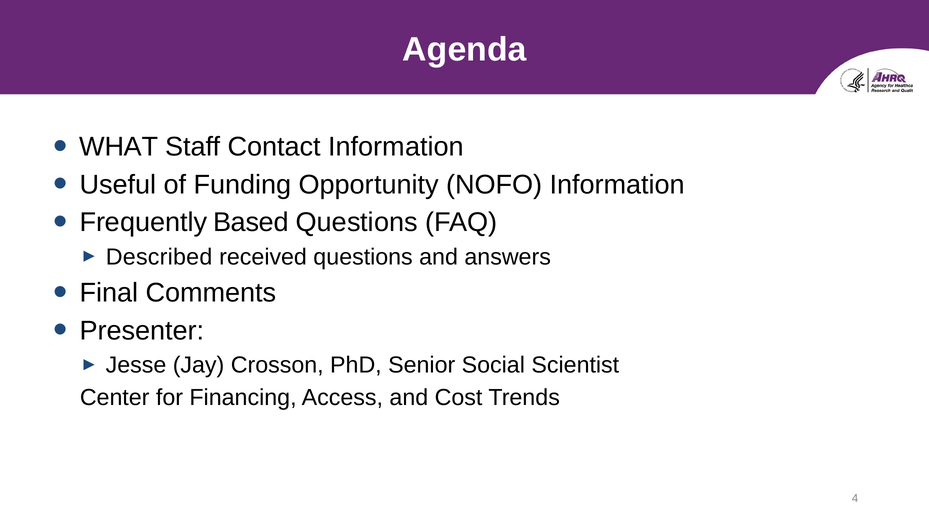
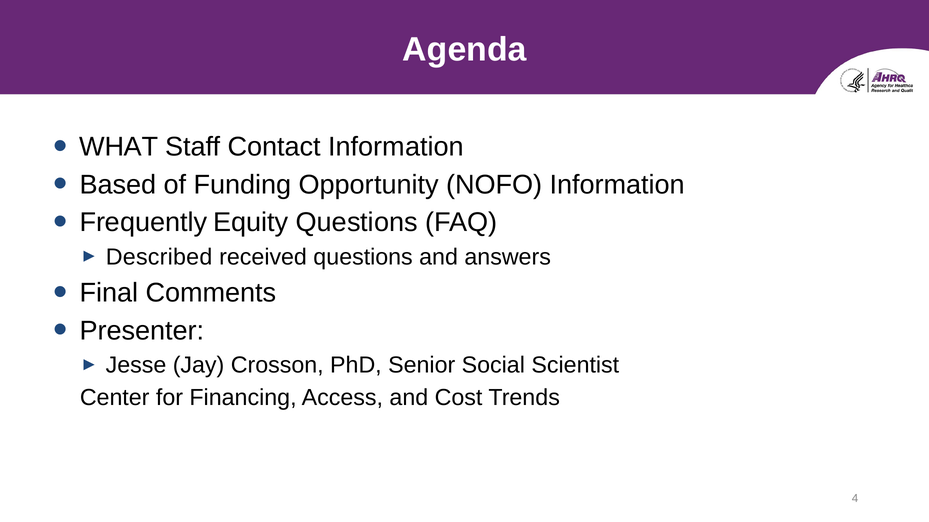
Useful: Useful -> Based
Based: Based -> Equity
